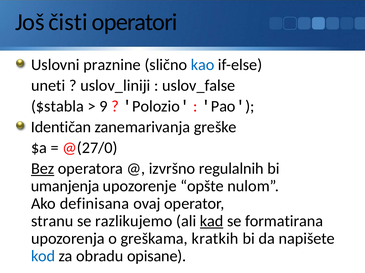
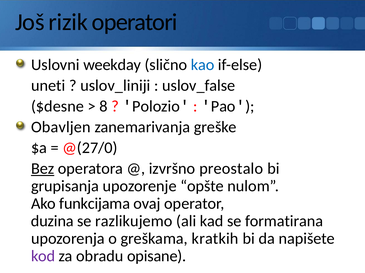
čisti: čisti -> rizik
praznine: praznine -> weekday
$stabla: $stabla -> $desne
9: 9 -> 8
Identičan: Identičan -> Obavljen
regulalnih: regulalnih -> preostalo
umanjenja: umanjenja -> grupisanja
definisana: definisana -> funkcijama
stranu: stranu -> duzina
kad underline: present -> none
kod colour: blue -> purple
